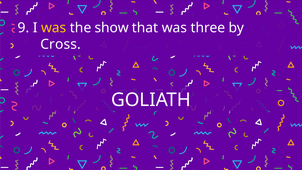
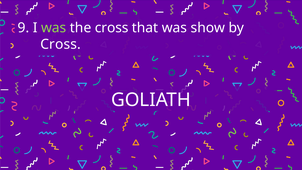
was at (54, 28) colour: yellow -> light green
the show: show -> cross
three: three -> show
